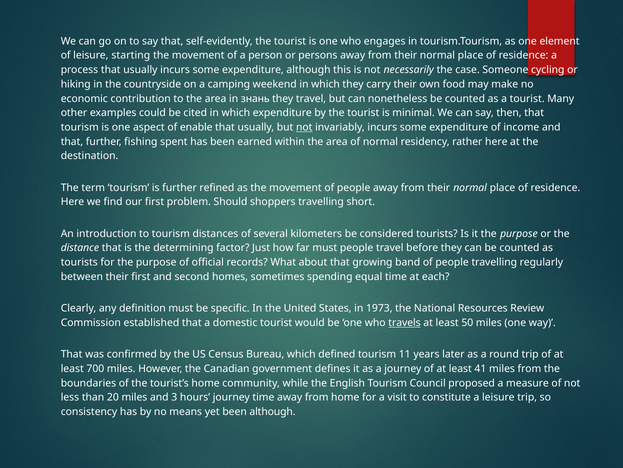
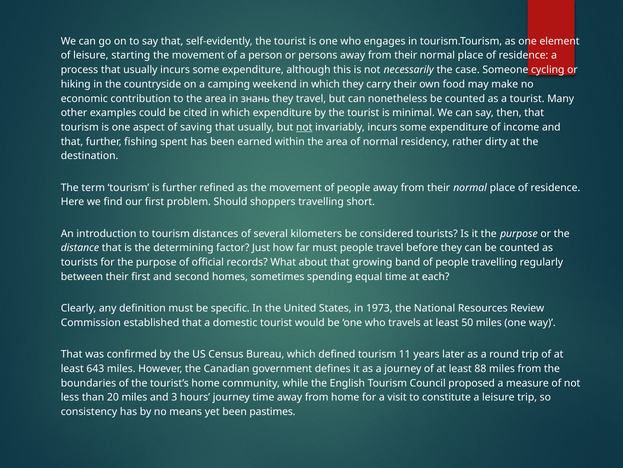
enable: enable -> saving
rather here: here -> dirty
travels underline: present -> none
700: 700 -> 643
41: 41 -> 88
been although: although -> pastimes
